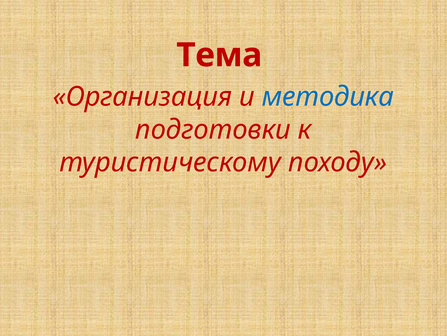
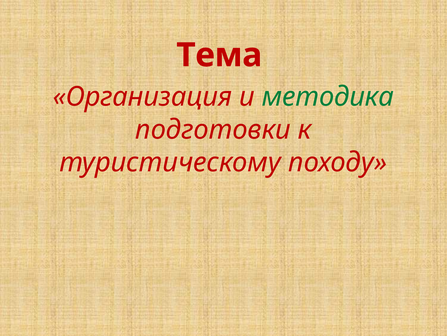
методика colour: blue -> green
